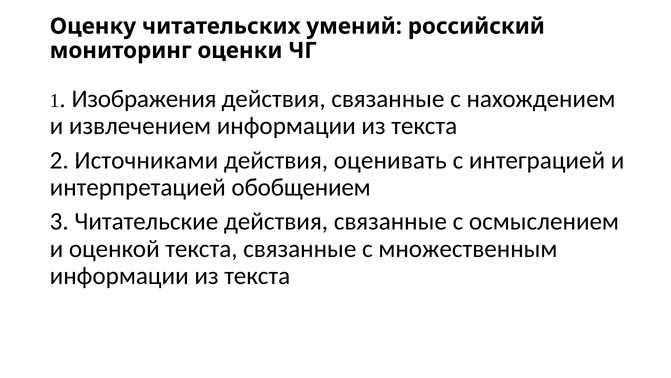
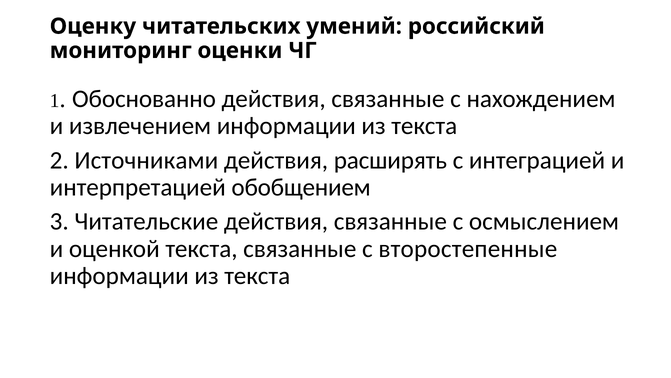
Изображения: Изображения -> Обоснованно
оценивать: оценивать -> расширять
множественным: множественным -> второстепенные
